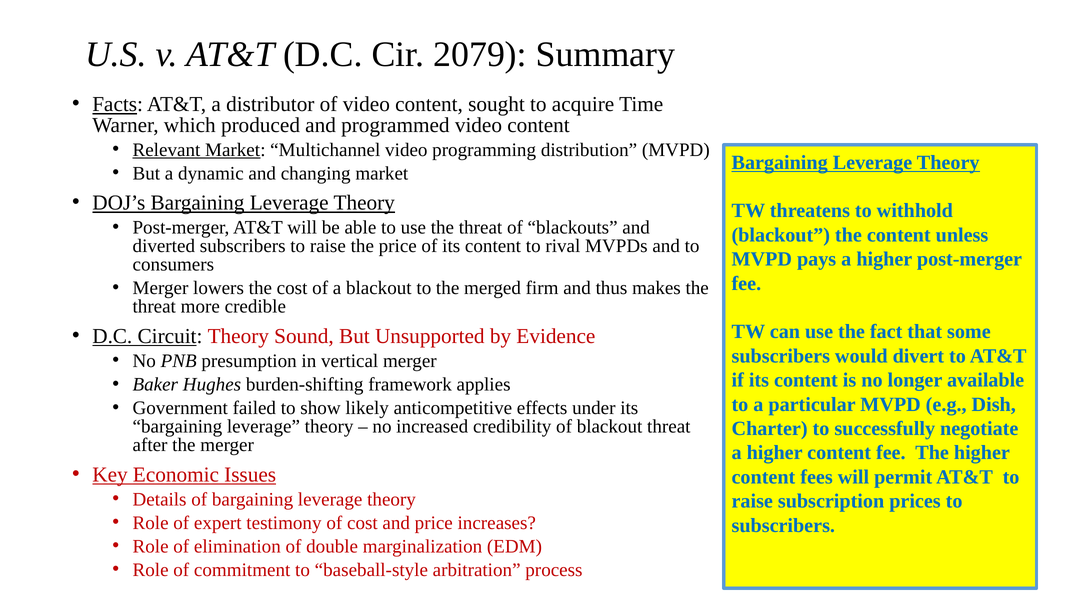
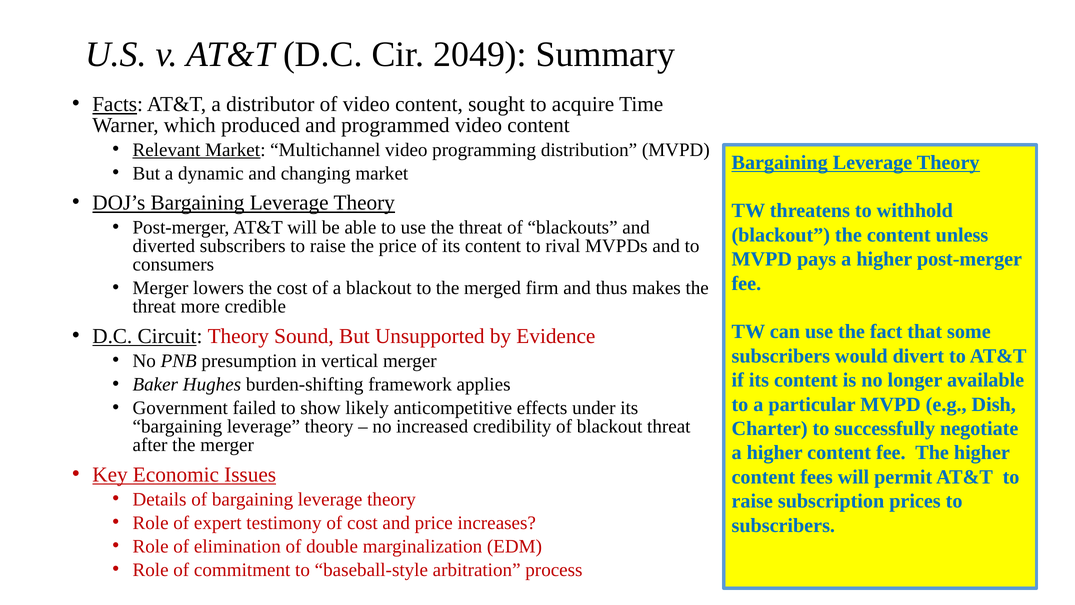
2079: 2079 -> 2049
